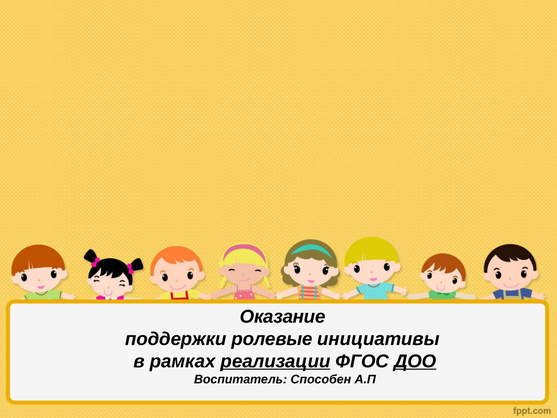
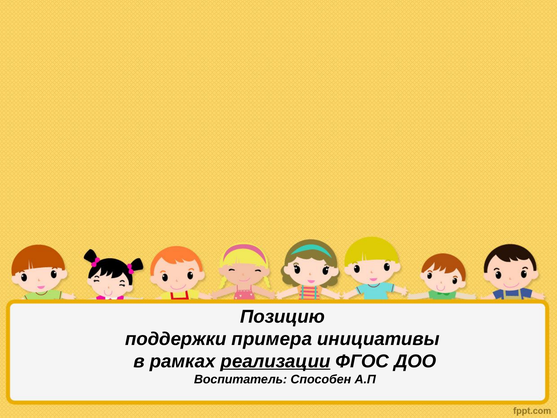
Оказание: Оказание -> Позицию
ролевые: ролевые -> примера
ДОО underline: present -> none
